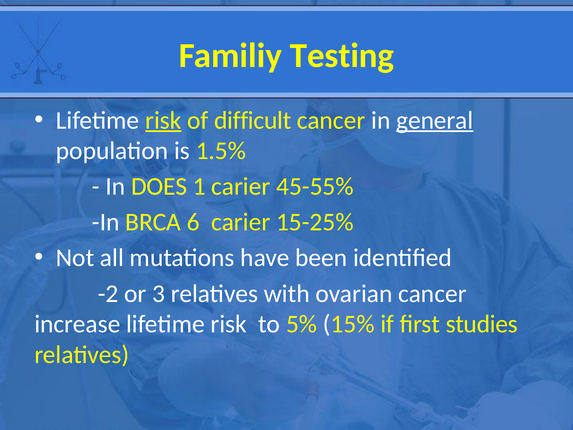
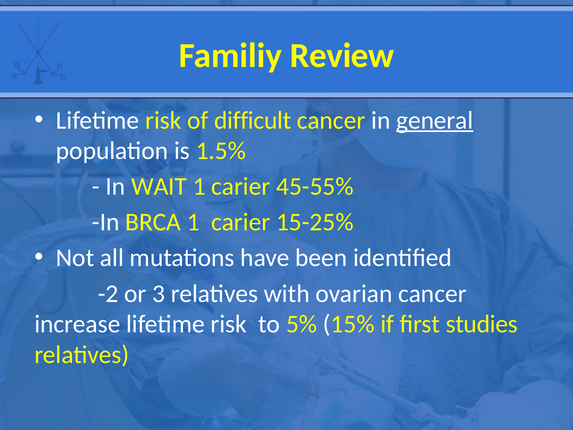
Testing: Testing -> Review
risk at (163, 120) underline: present -> none
DOES: DOES -> WAIT
BRCA 6: 6 -> 1
